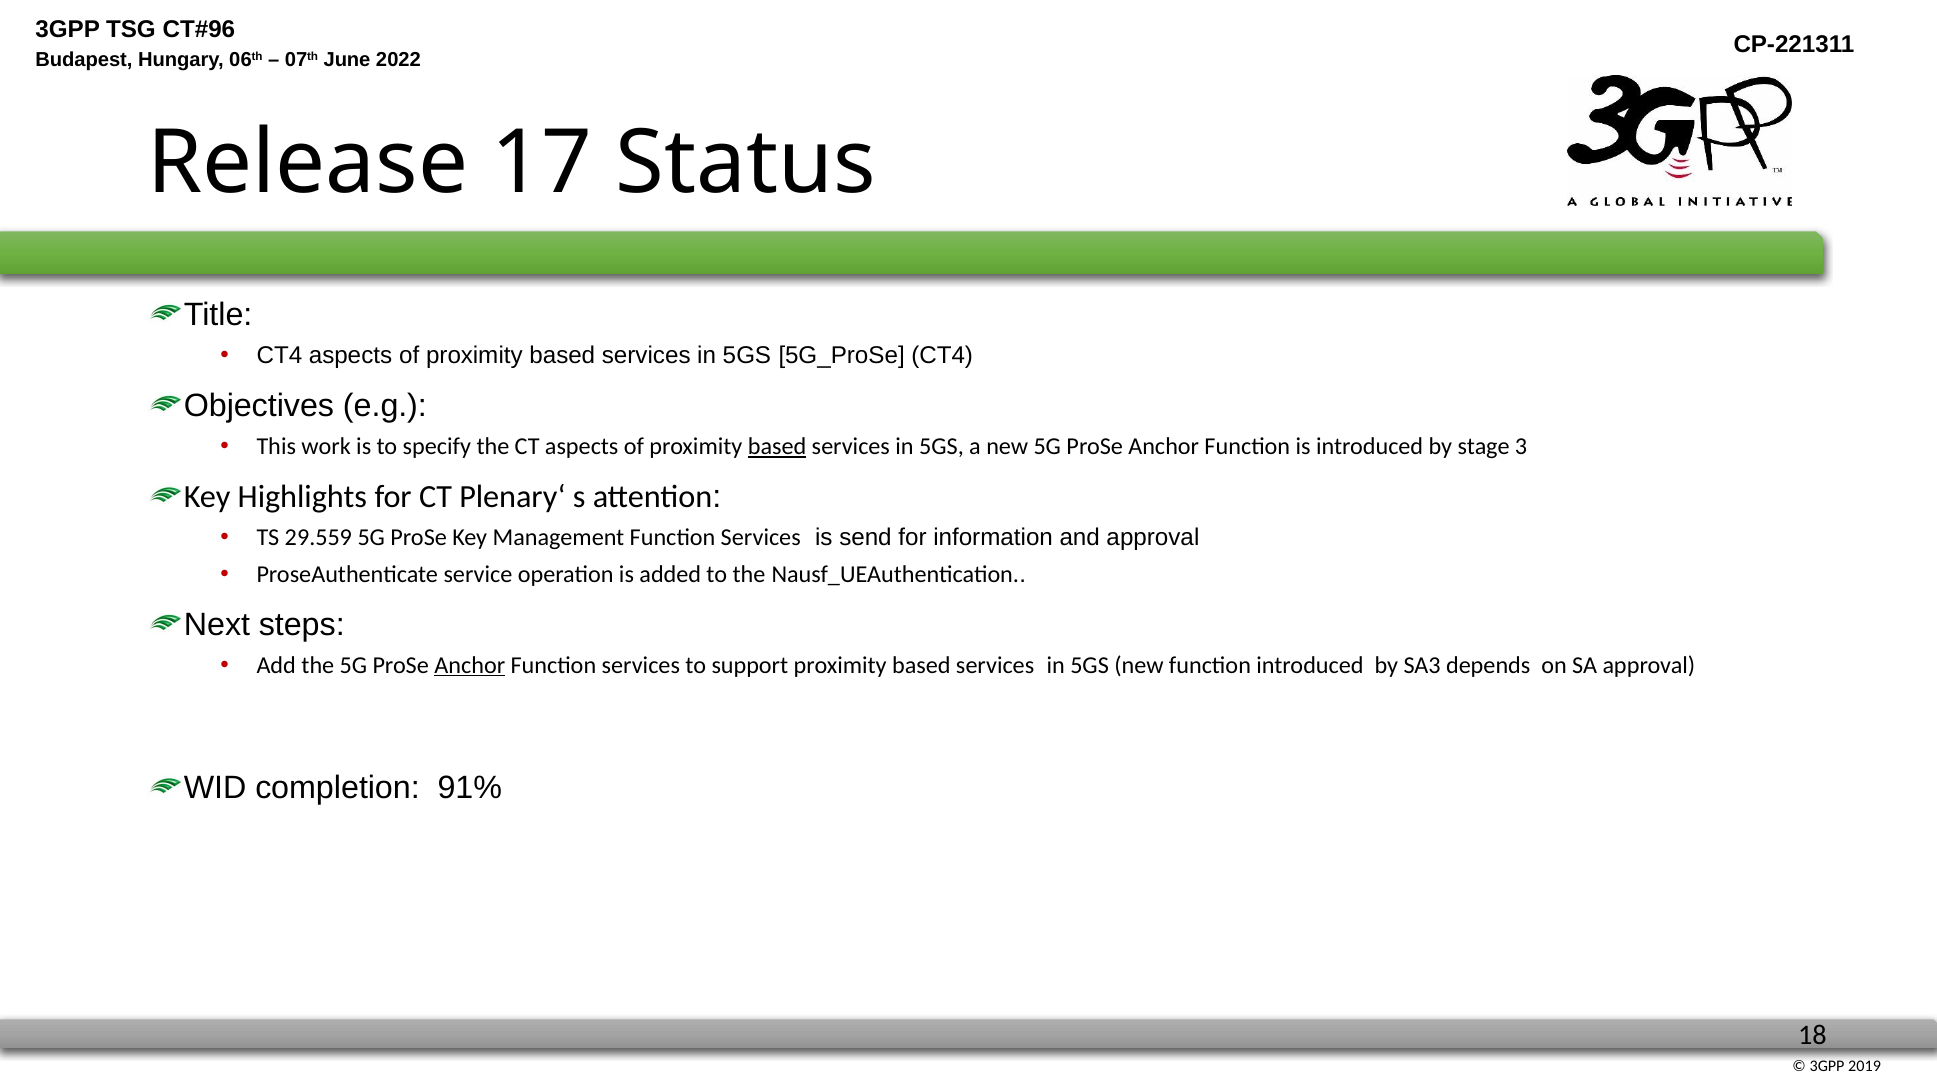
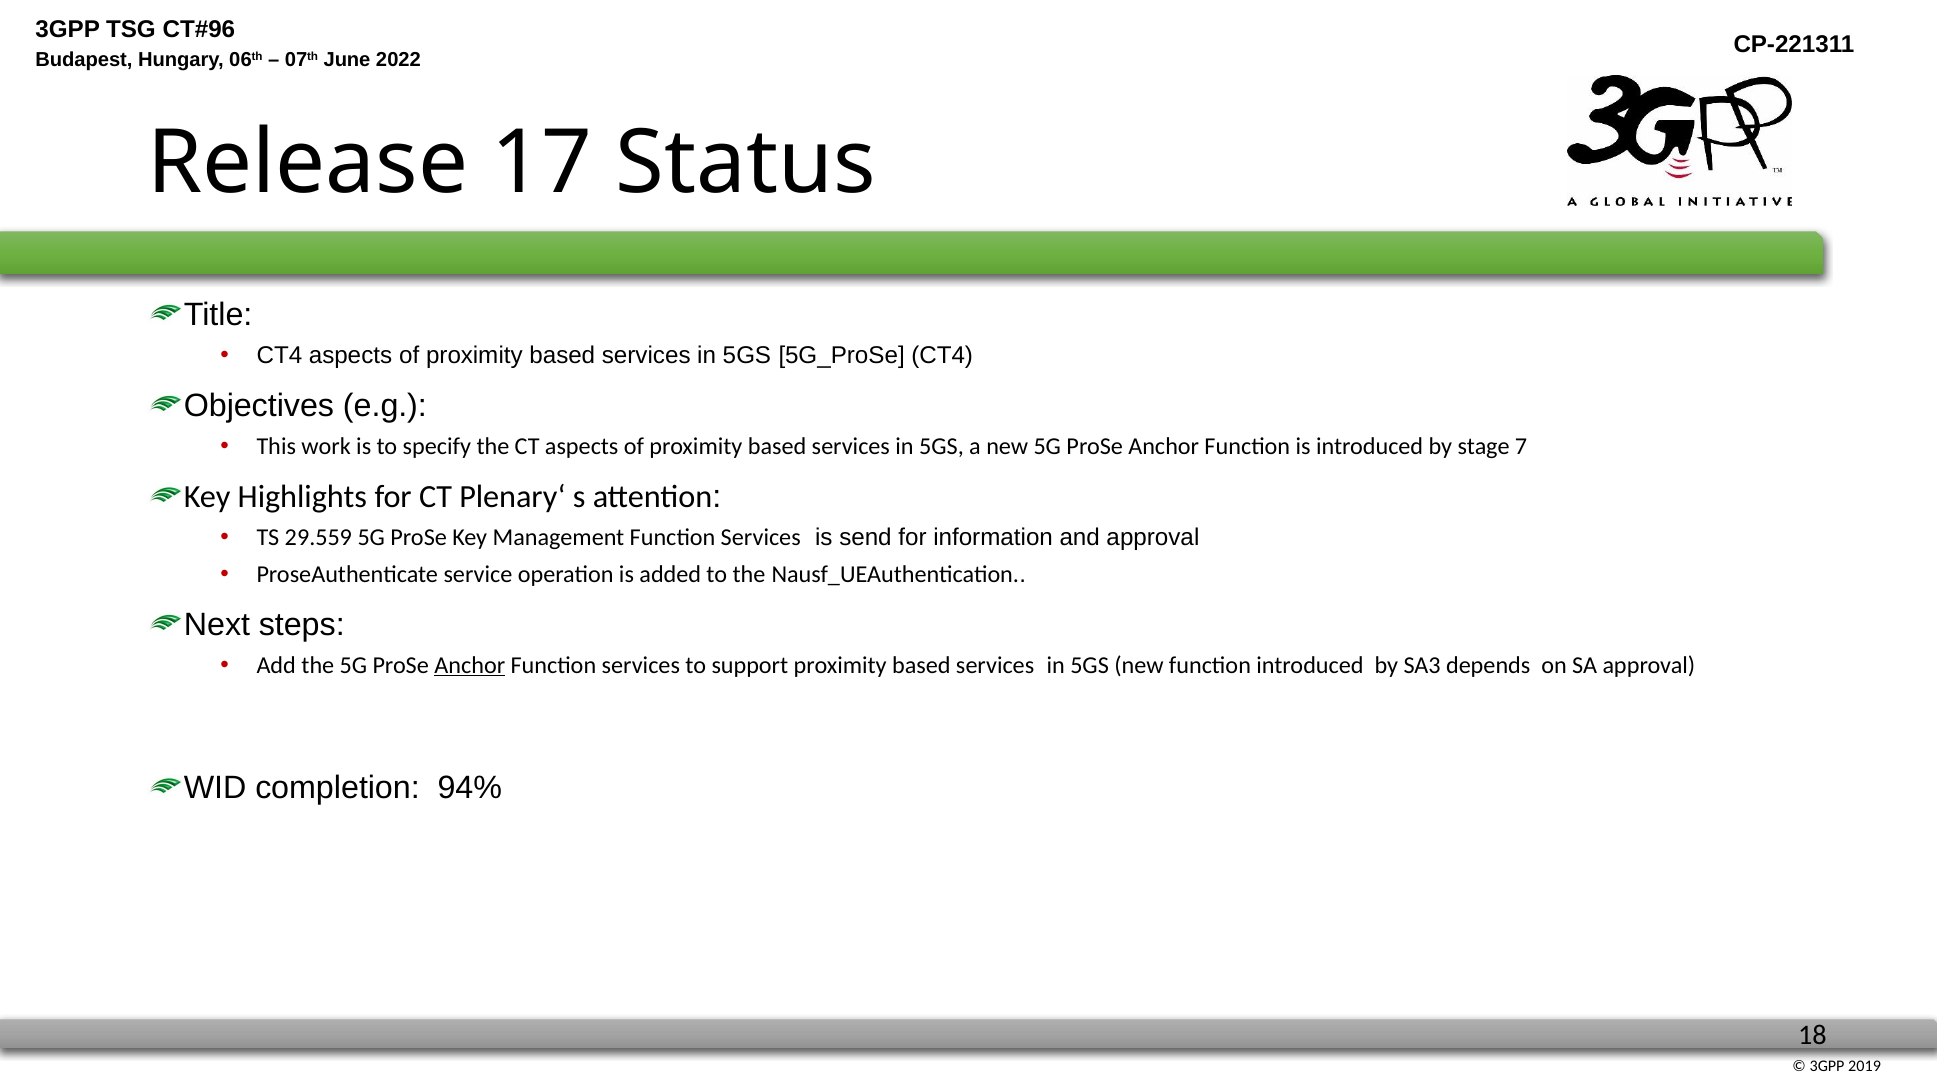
based at (777, 446) underline: present -> none
3: 3 -> 7
91%: 91% -> 94%
